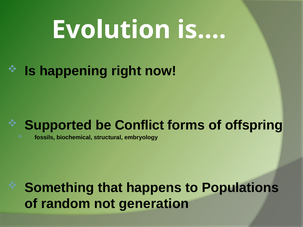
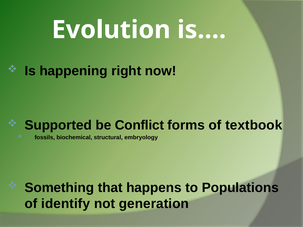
offspring: offspring -> textbook
random: random -> identify
